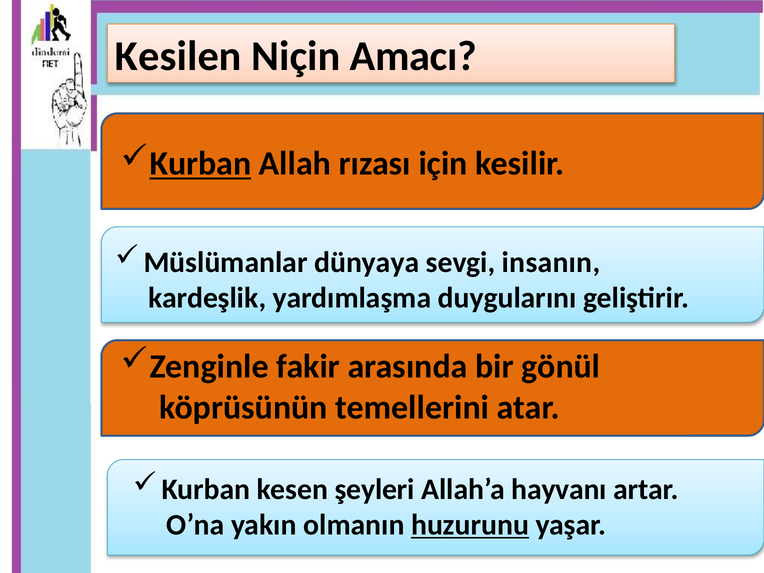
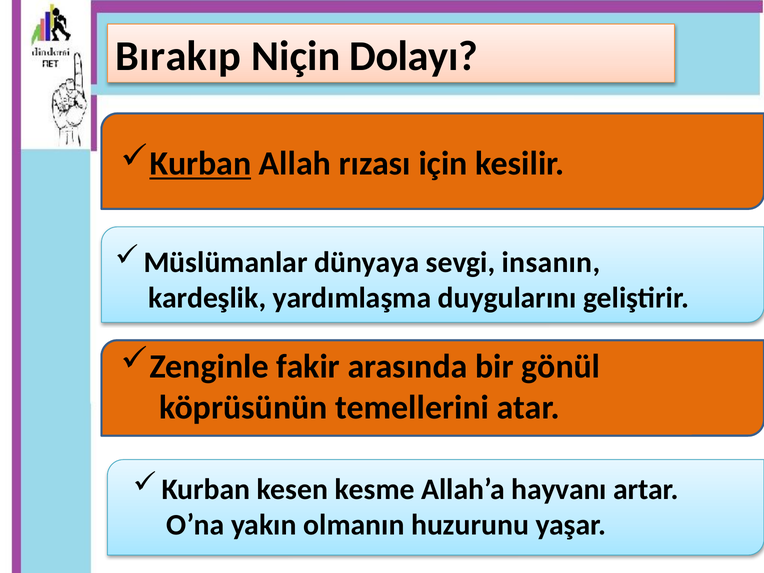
Kesilen: Kesilen -> Bırakıp
Amacı: Amacı -> Dolayı
şeyleri: şeyleri -> kesme
huzurunu underline: present -> none
